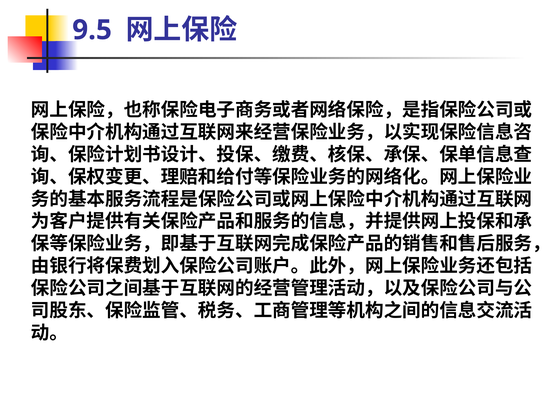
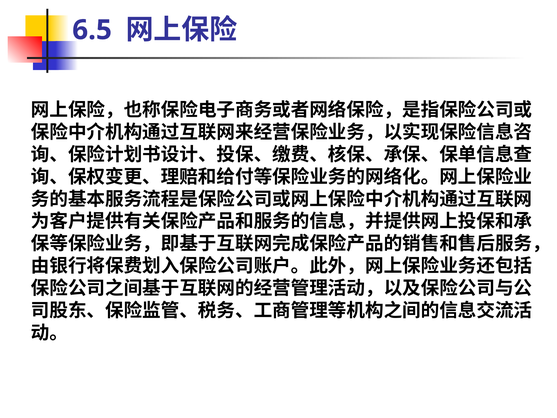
9.5: 9.5 -> 6.5
